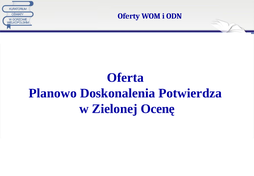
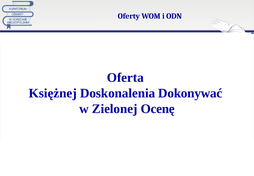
Planowo: Planowo -> Księżnej
Potwierdza: Potwierdza -> Dokonywać
